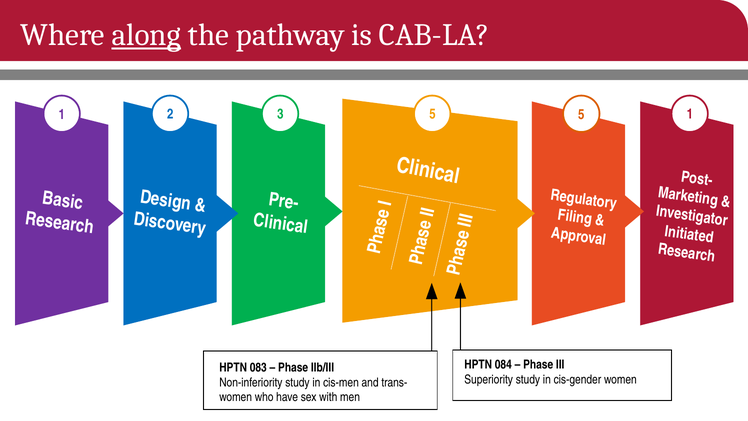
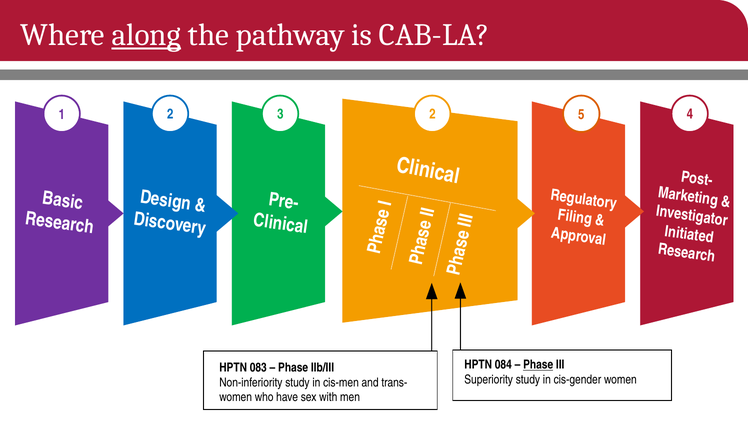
3 5: 5 -> 2
5 1: 1 -> 4
Phase at (538, 365) underline: none -> present
